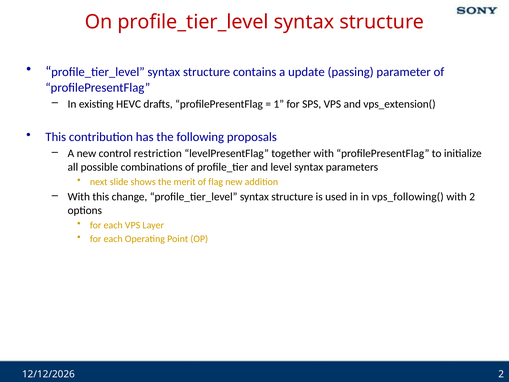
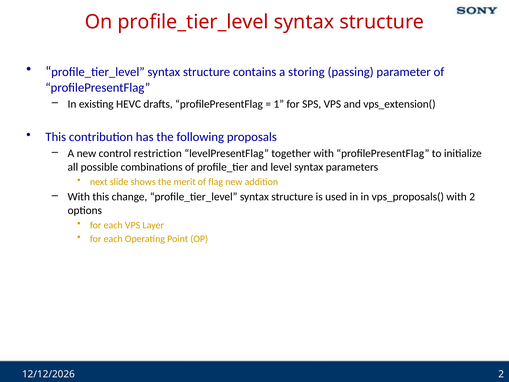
update: update -> storing
vps_following(: vps_following( -> vps_proposals(
